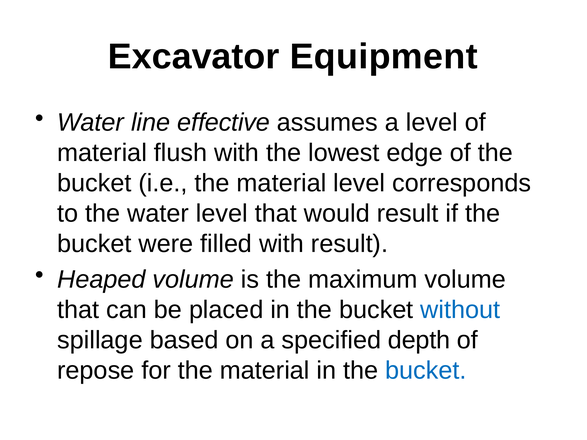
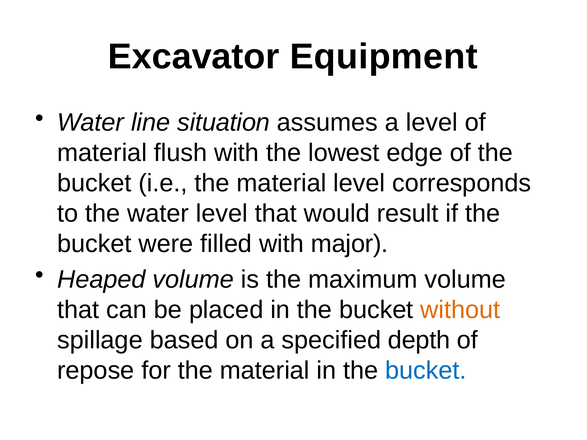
effective: effective -> situation
with result: result -> major
without colour: blue -> orange
